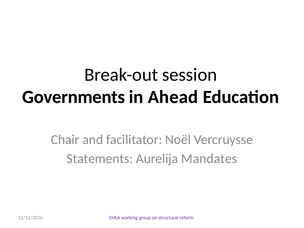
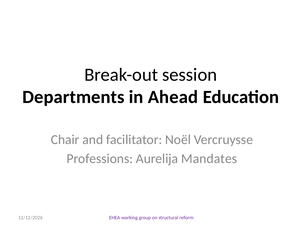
Governments: Governments -> Departments
Statements: Statements -> Professions
